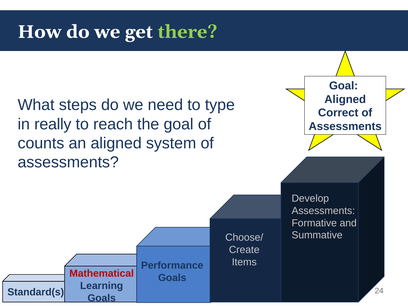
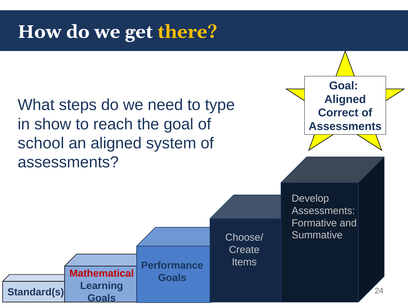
there colour: light green -> yellow
really: really -> show
counts: counts -> school
